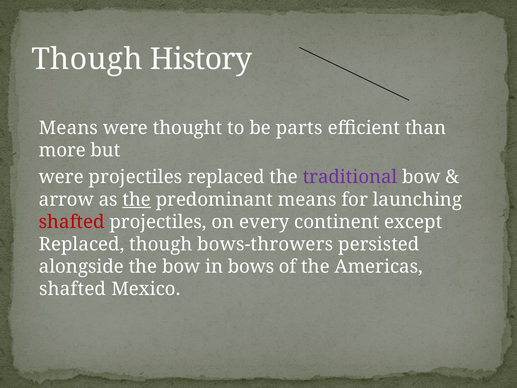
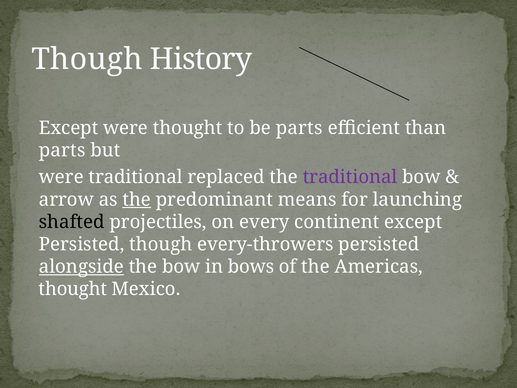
Means at (68, 128): Means -> Except
more at (62, 150): more -> parts
were projectiles: projectiles -> traditional
shafted at (72, 222) colour: red -> black
Replaced at (82, 244): Replaced -> Persisted
bows-throwers: bows-throwers -> every-throwers
alongside underline: none -> present
shafted at (73, 289): shafted -> thought
